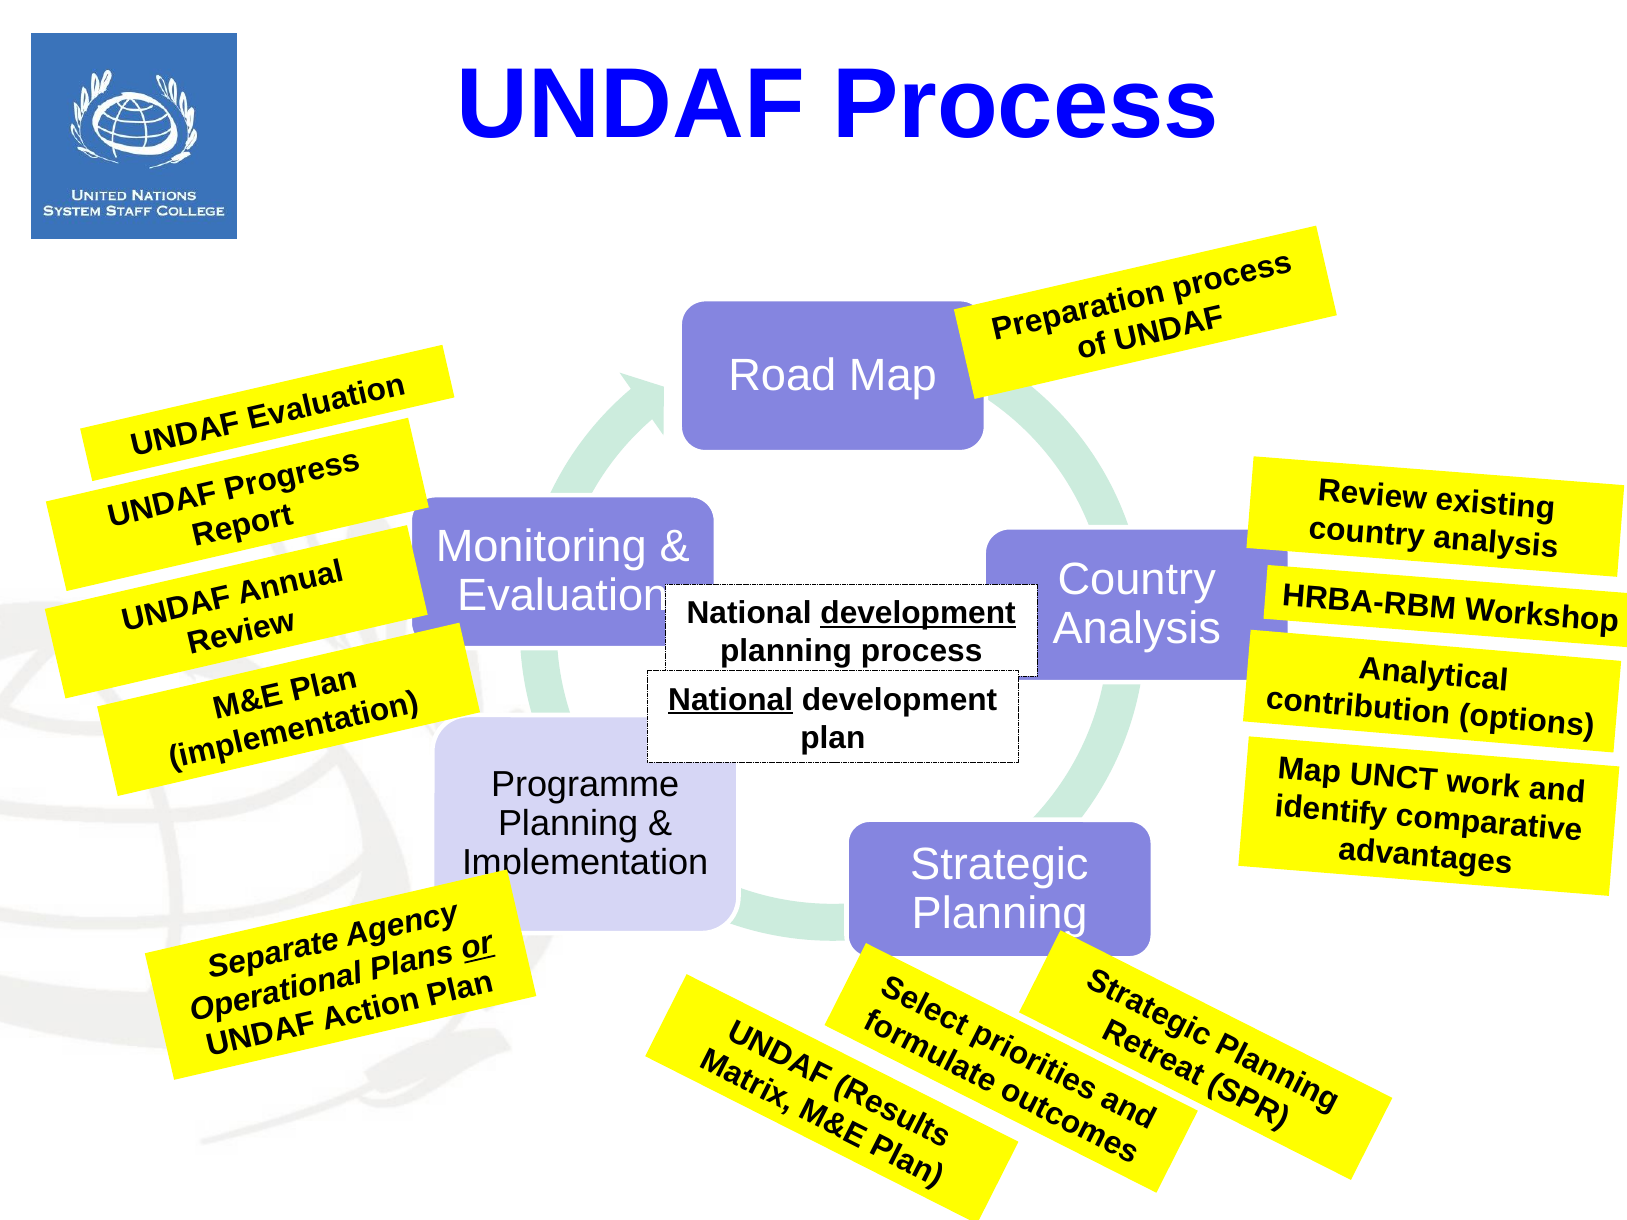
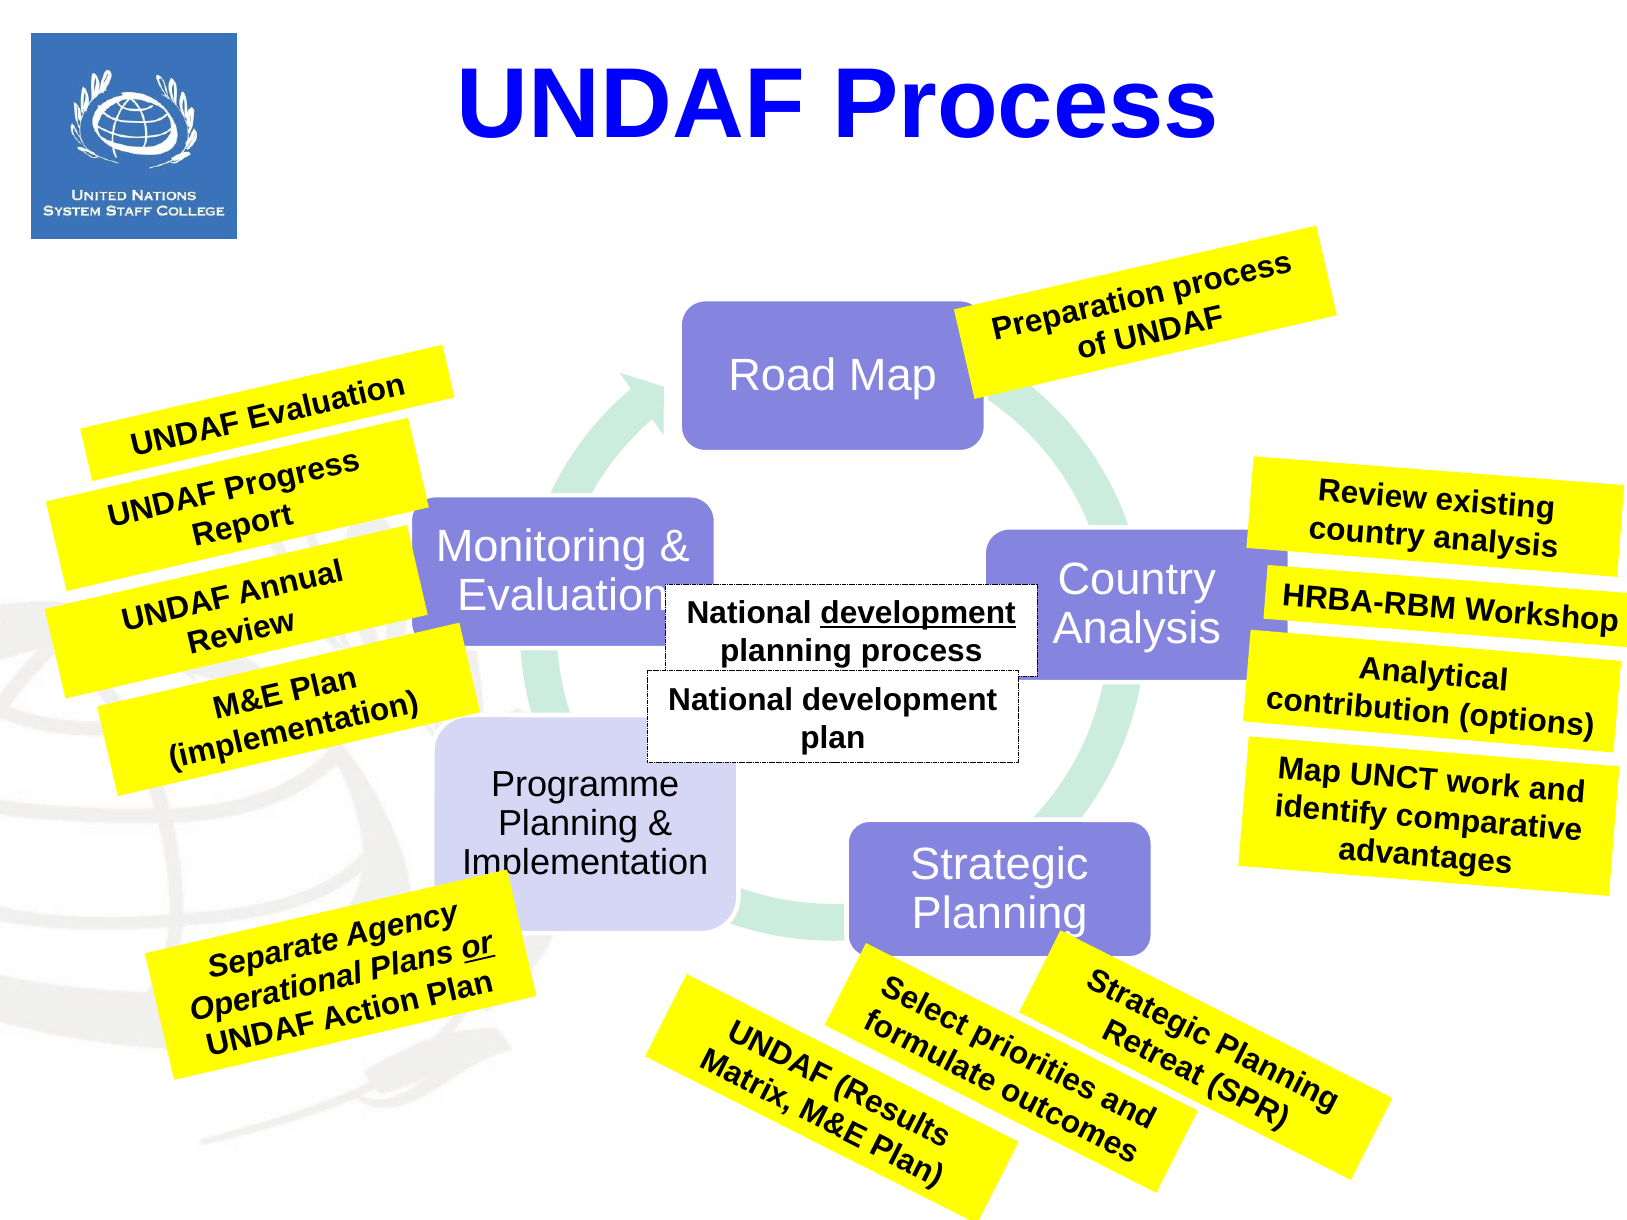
National at (731, 700) underline: present -> none
